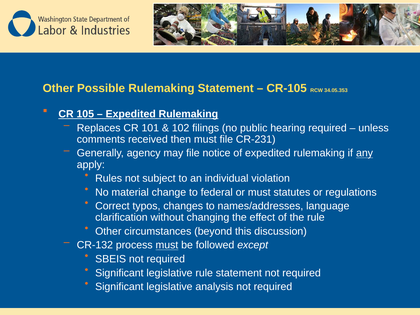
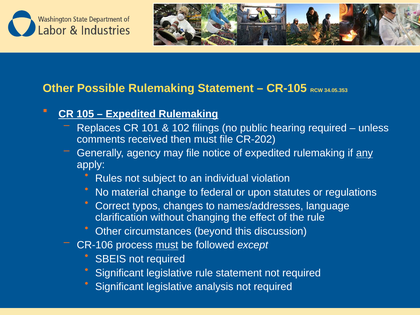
CR-231: CR-231 -> CR-202
or must: must -> upon
CR-132: CR-132 -> CR-106
